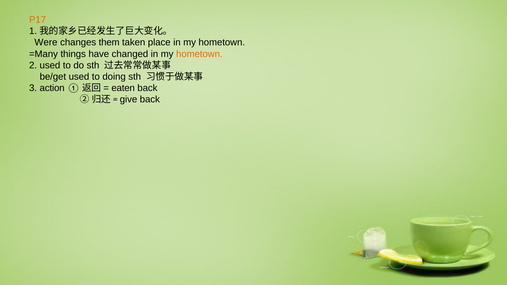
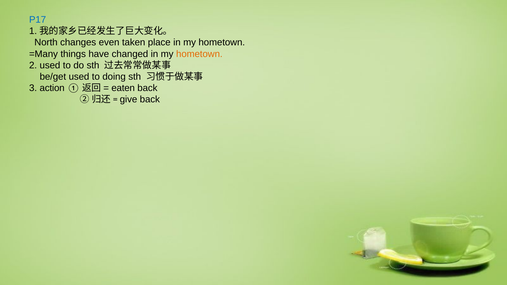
P17 colour: orange -> blue
Were: Were -> North
them: them -> even
